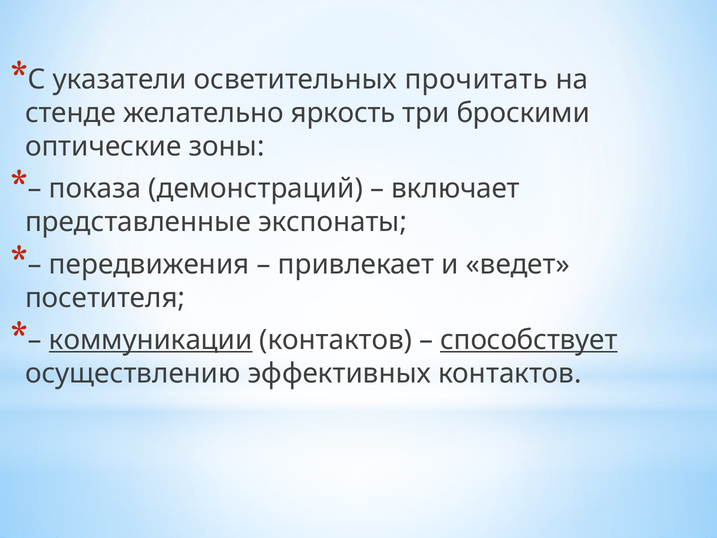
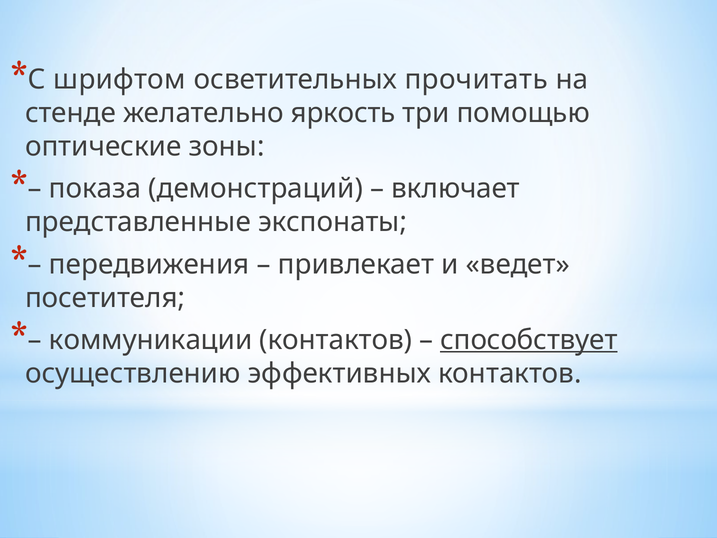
указатели: указатели -> шрифтом
броскими: броскими -> помощью
коммуникации underline: present -> none
